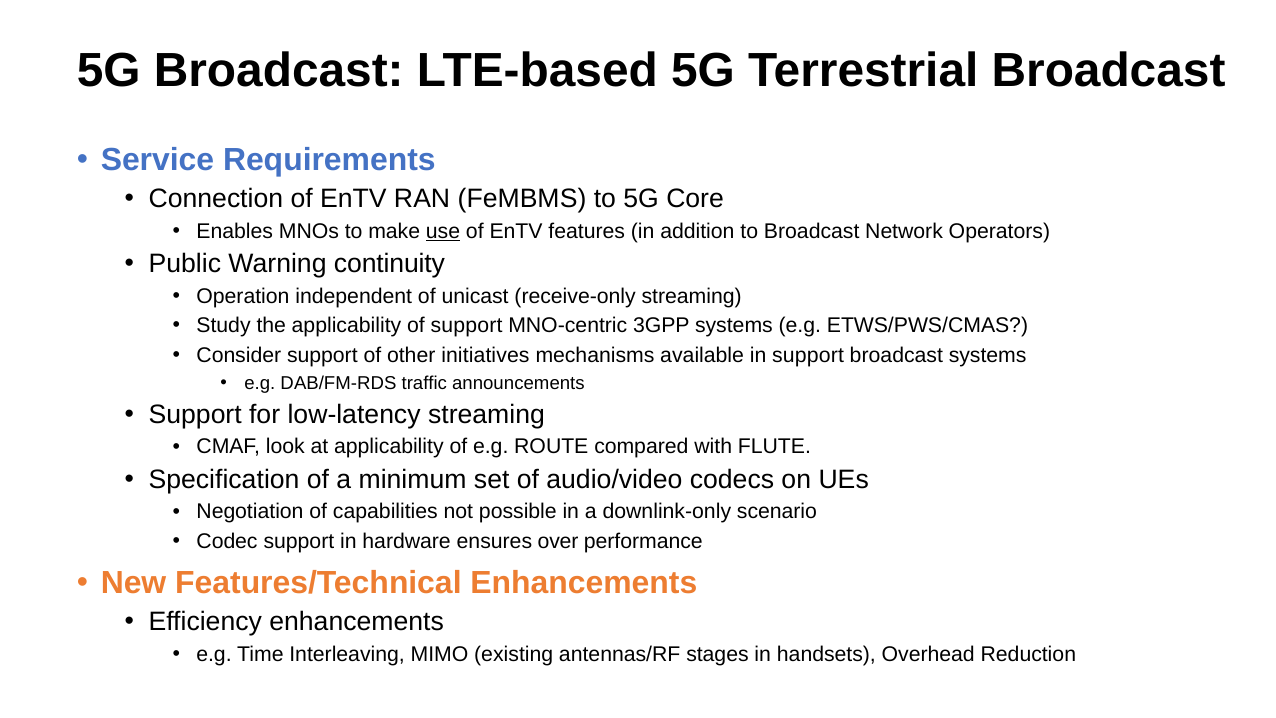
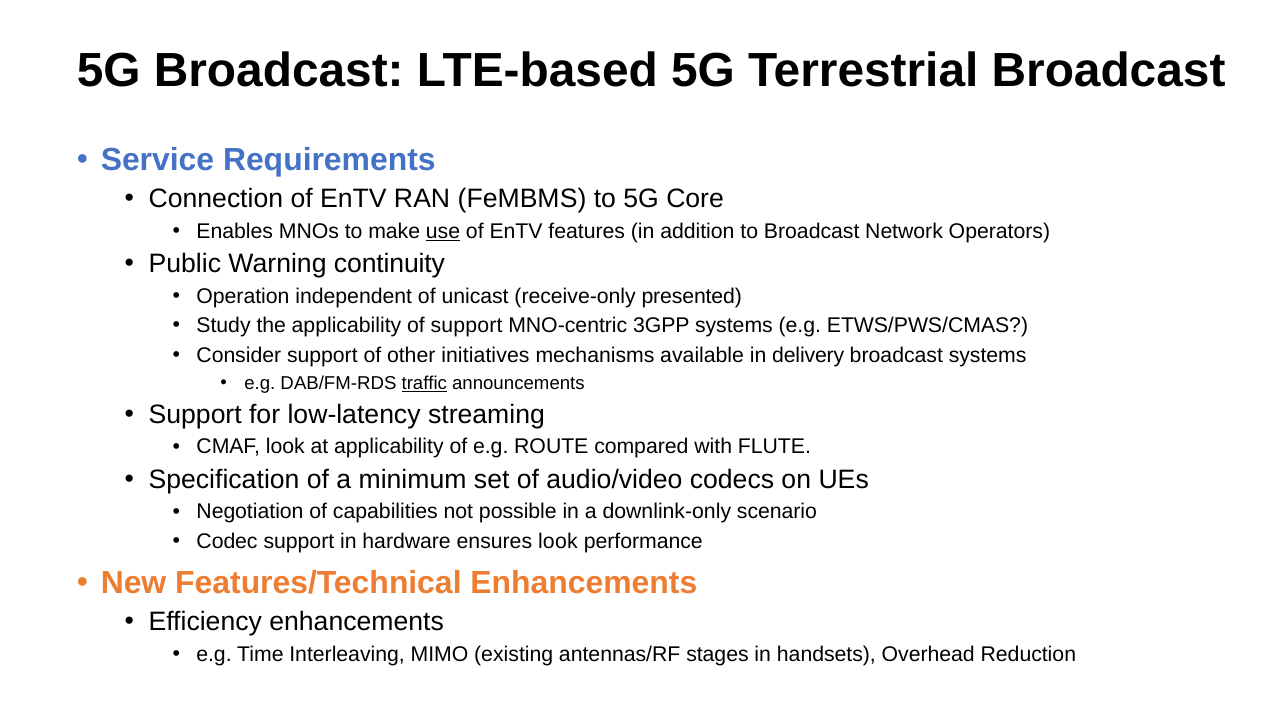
receive-only streaming: streaming -> presented
in support: support -> delivery
traffic underline: none -> present
ensures over: over -> look
